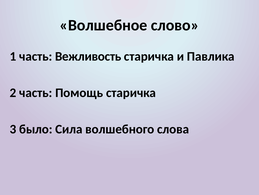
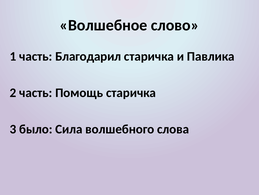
Вежливость: Вежливость -> Благодарил
